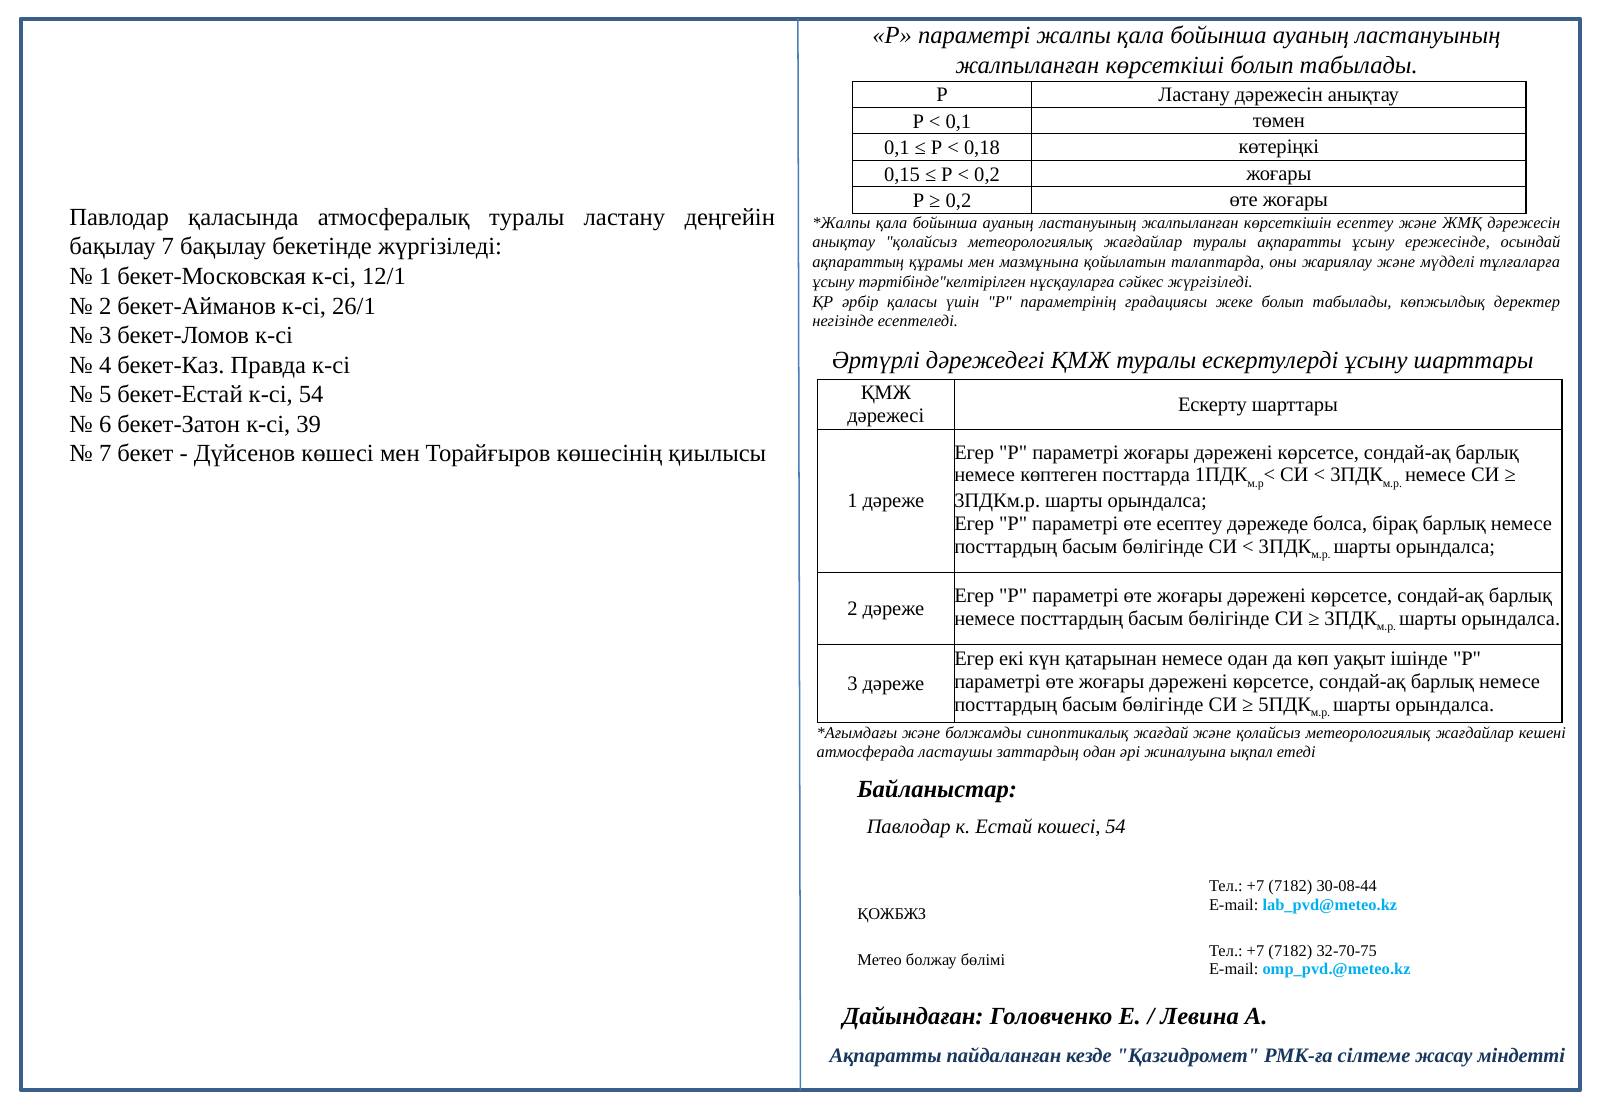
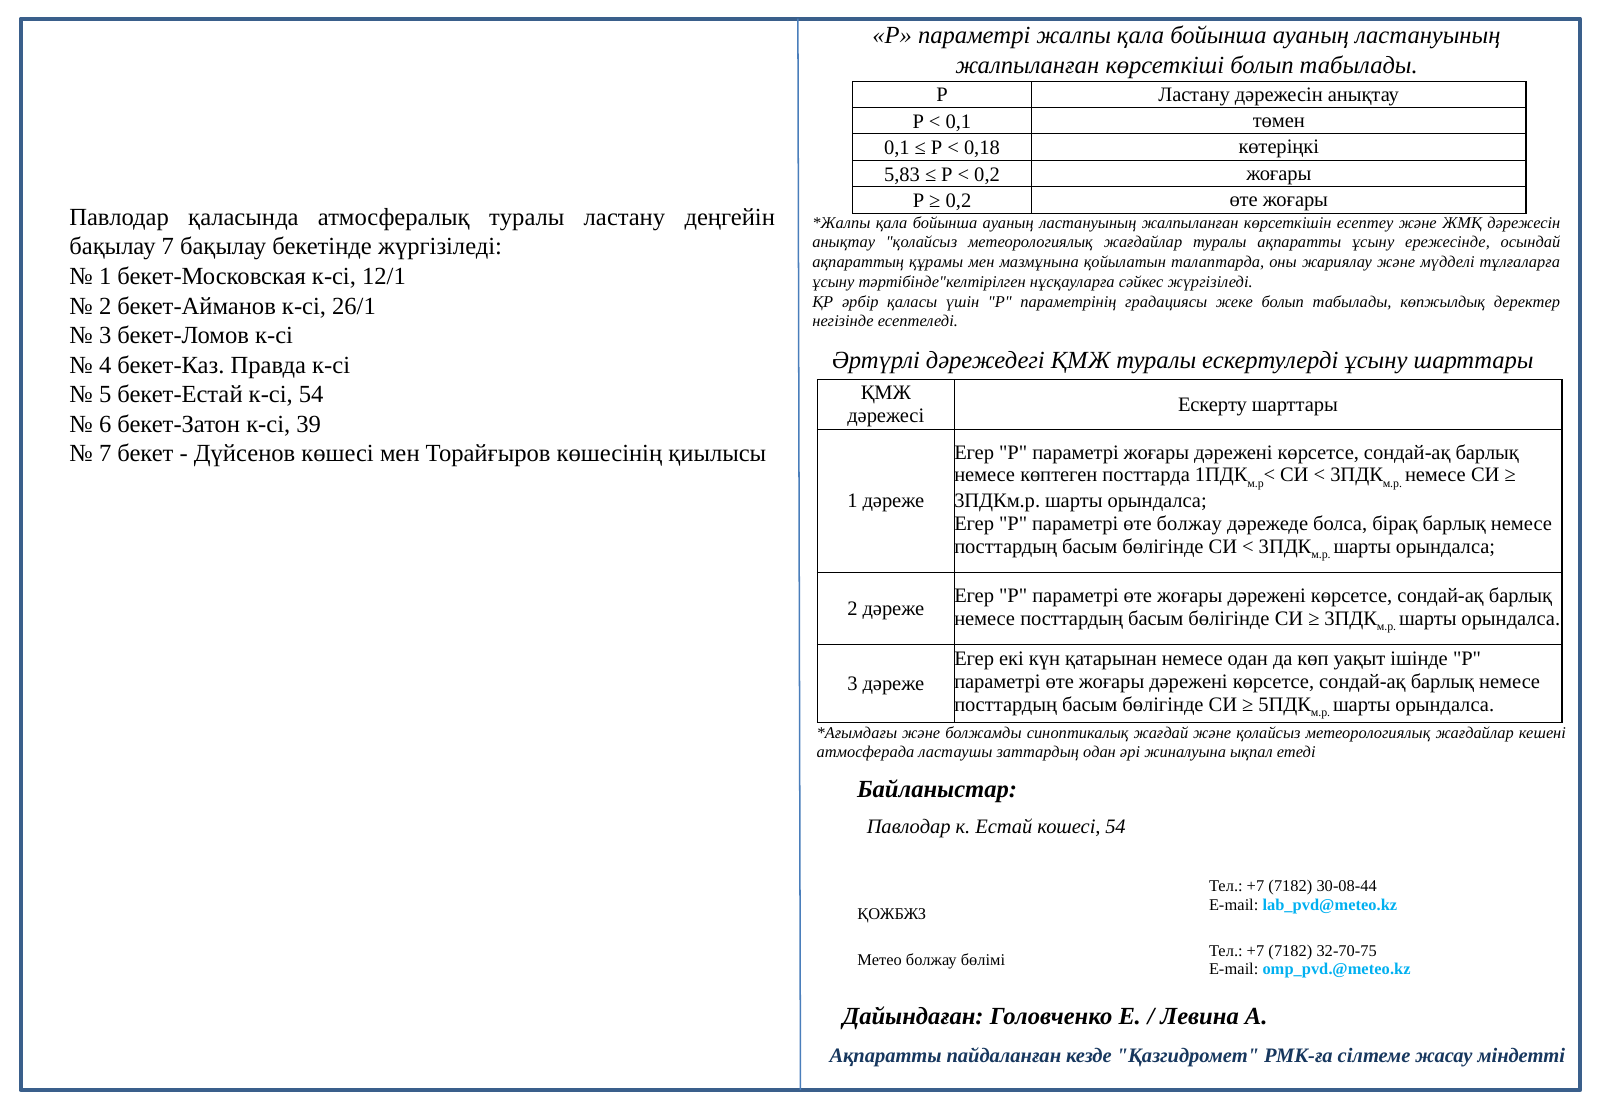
0,15: 0,15 -> 5,83
өте есептеу: есептеу -> болжау
